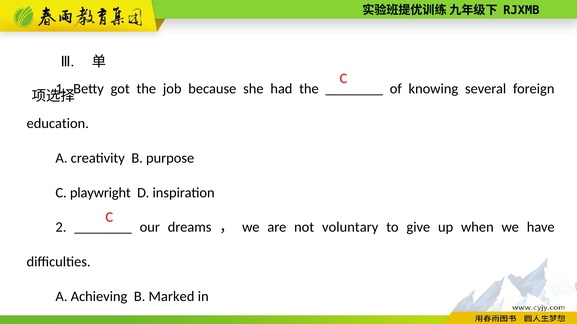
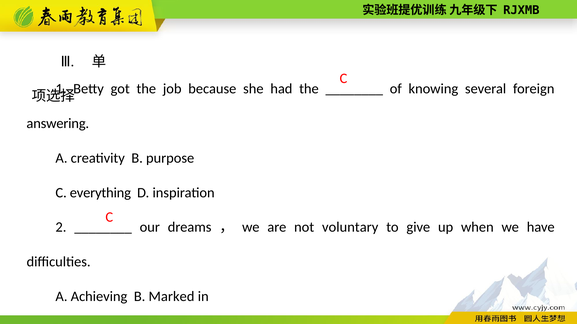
education: education -> answering
playwright: playwright -> everything
